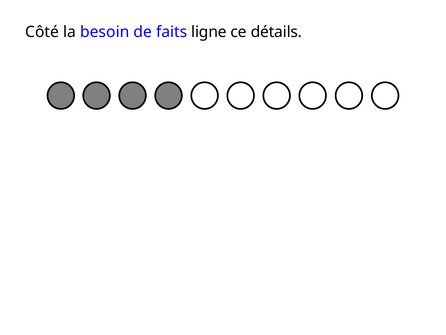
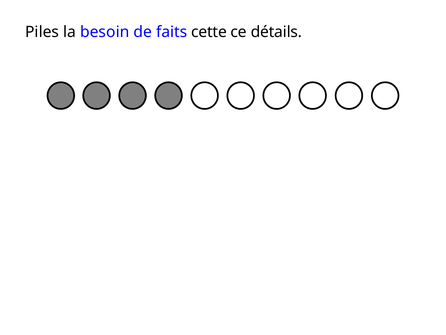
Côté: Côté -> Piles
ligne: ligne -> cette
